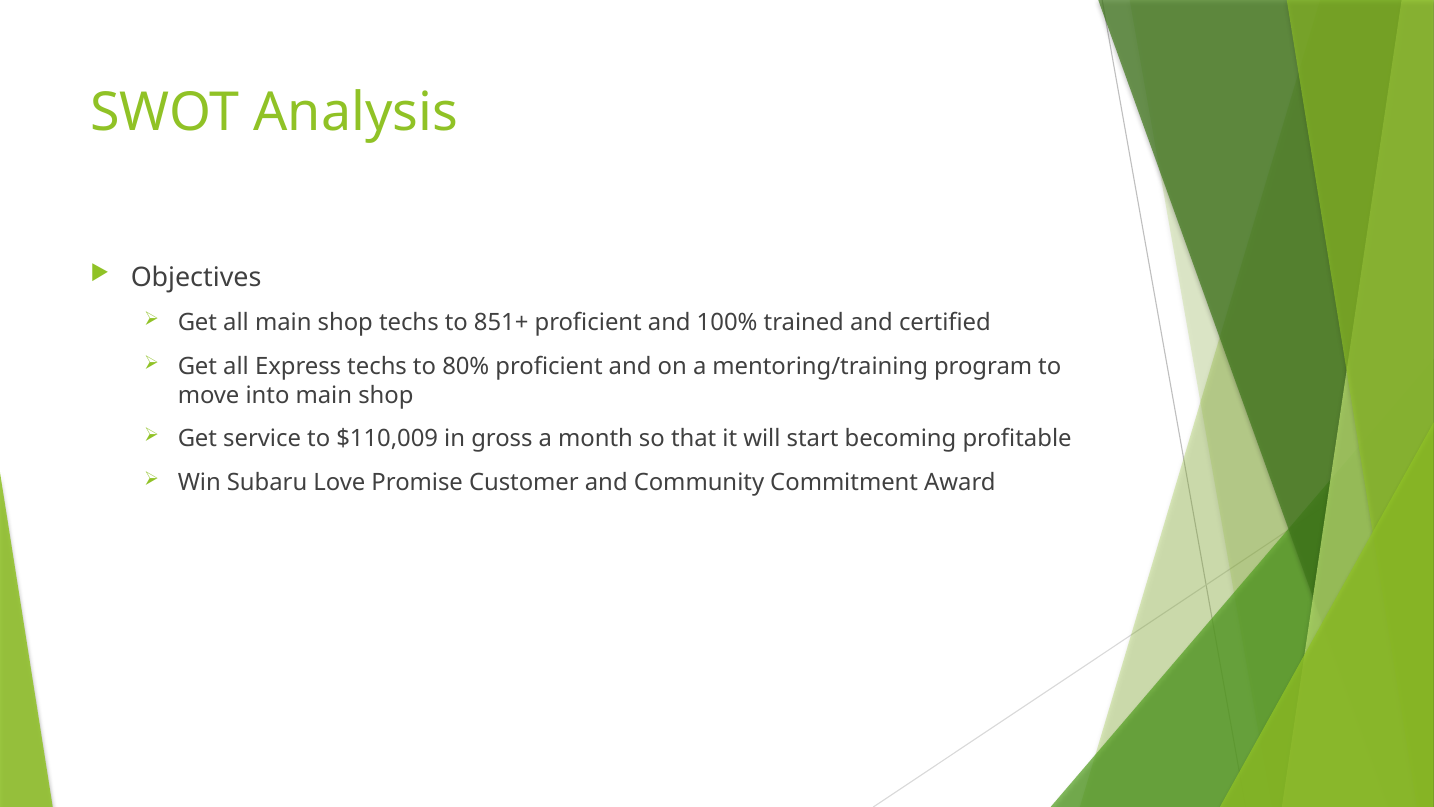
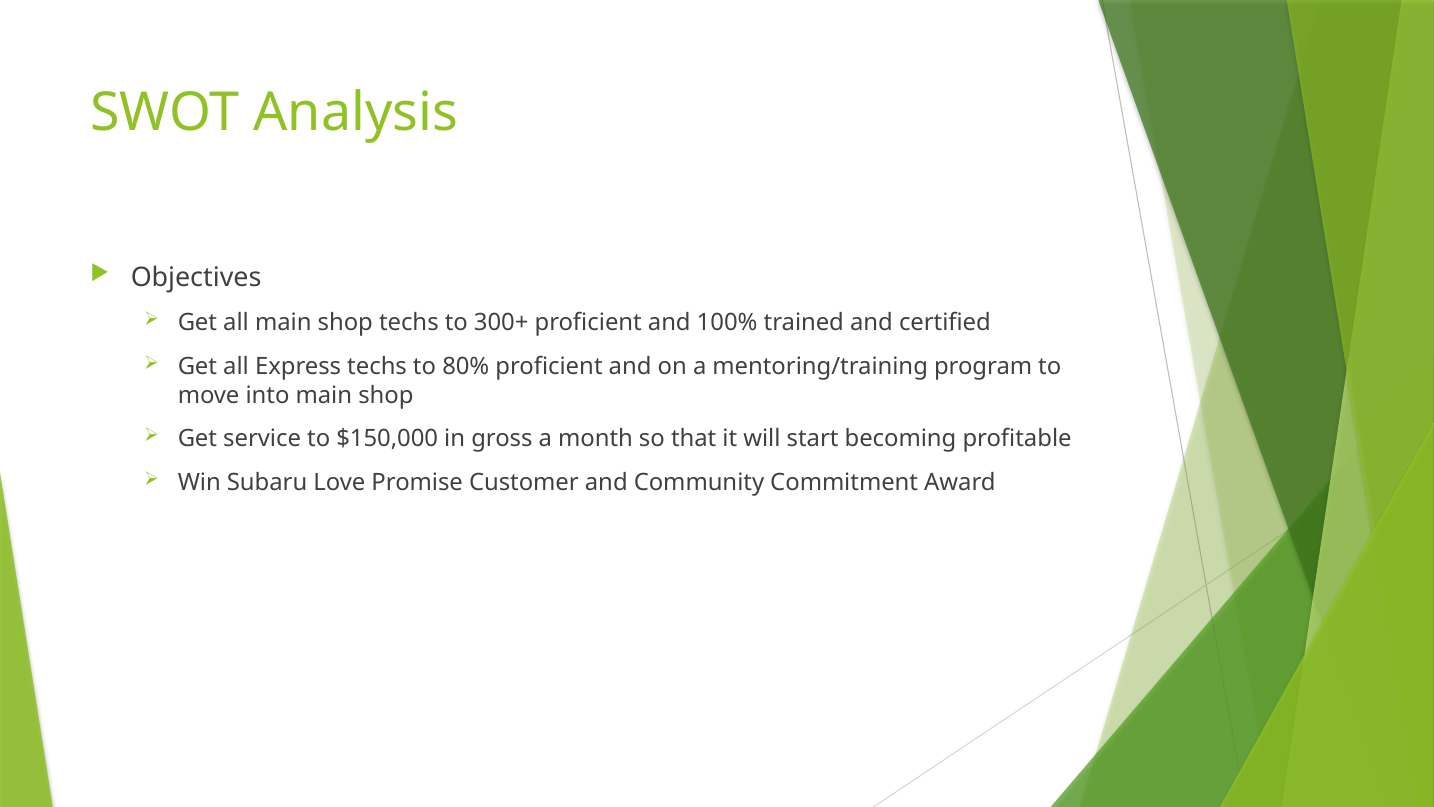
851+: 851+ -> 300+
$110,009: $110,009 -> $150,000
